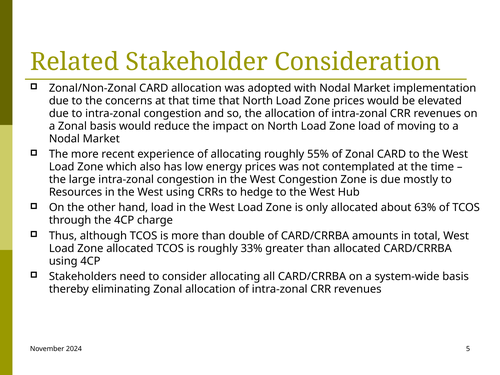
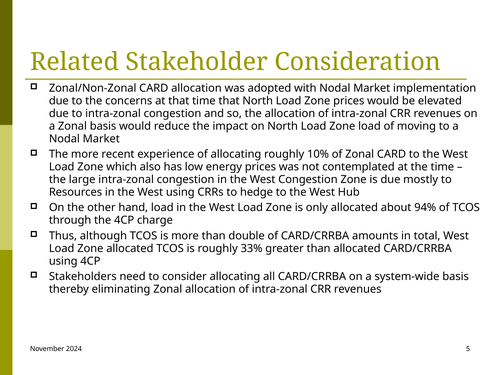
55%: 55% -> 10%
63%: 63% -> 94%
